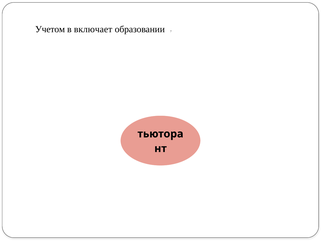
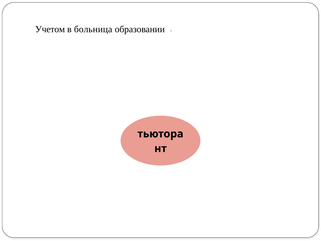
включает: включает -> больница
